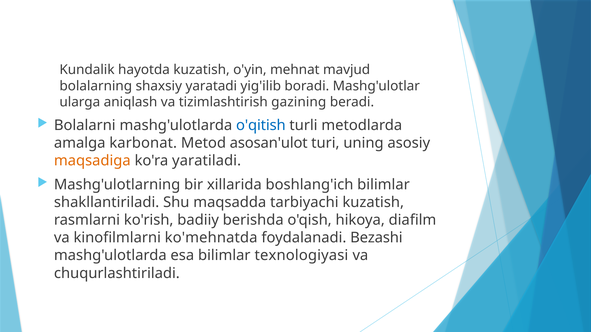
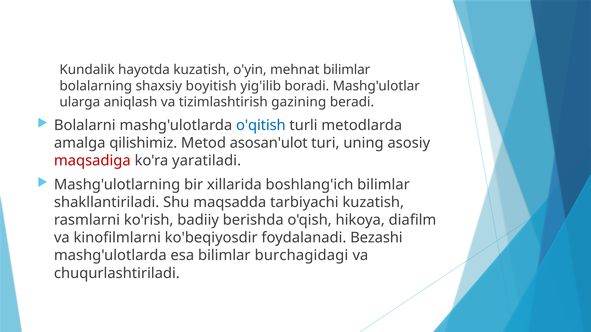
mehnat mavjud: mavjud -> bilimlar
yaratadi: yaratadi -> boyitish
karbonat: karbonat -> qilishimiz
maqsadiga colour: orange -> red
ko'mehnatda: ko'mehnatda -> ko'beqiyosdir
texnologiyasi: texnologiyasi -> burchagidagi
